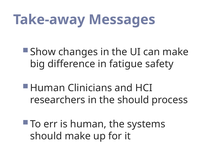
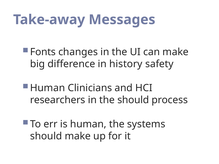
Show: Show -> Fonts
fatigue: fatigue -> history
